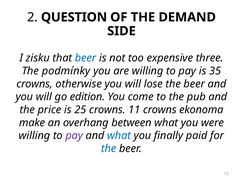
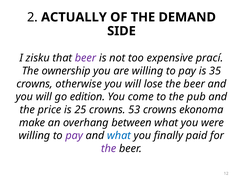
QUESTION: QUESTION -> ACTUALLY
beer at (86, 58) colour: blue -> purple
three: three -> prací
podmínky: podmínky -> ownership
11: 11 -> 53
the at (109, 149) colour: blue -> purple
